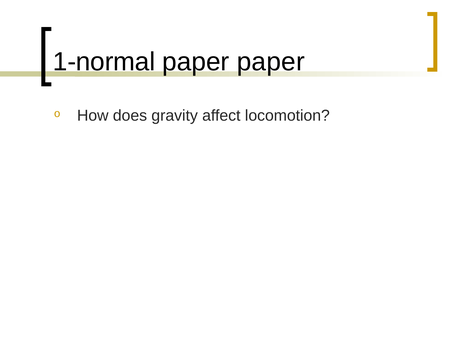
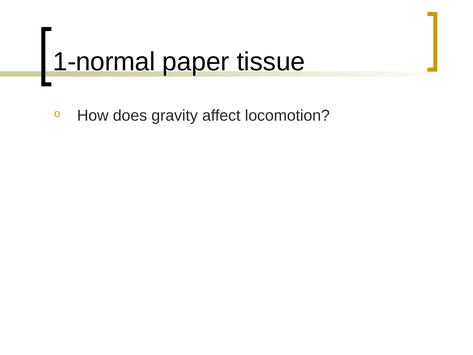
paper paper: paper -> tissue
